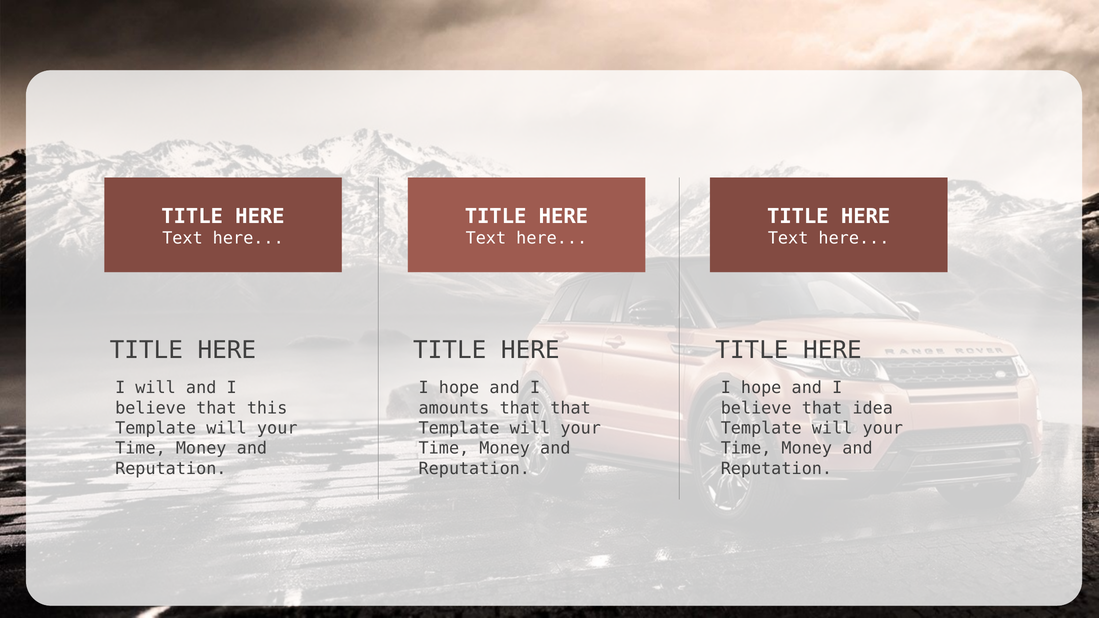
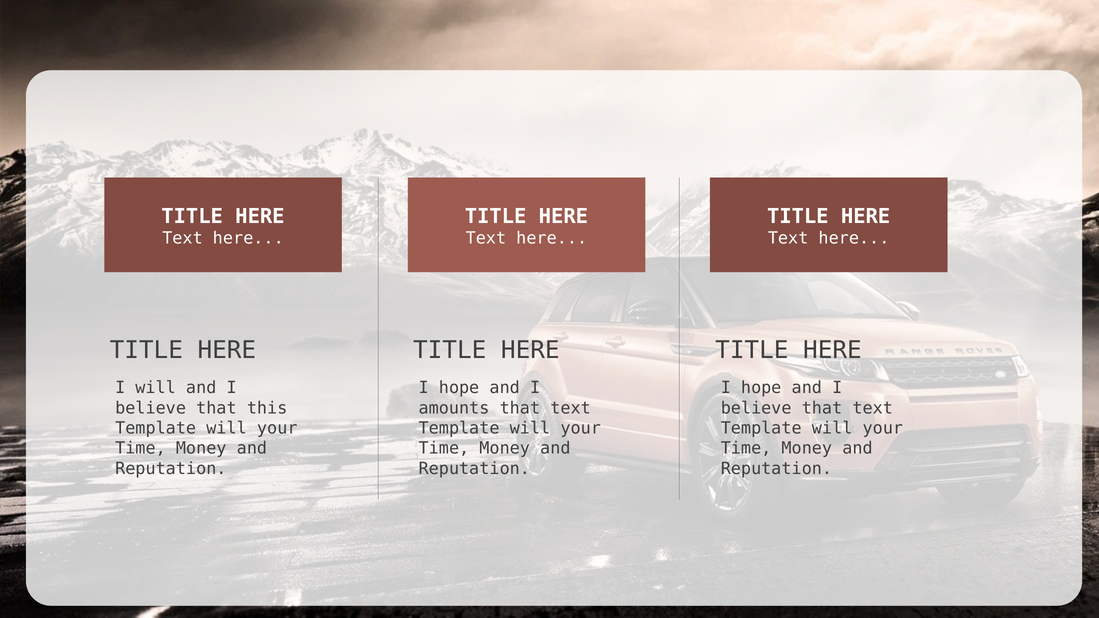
that at (571, 408): that -> text
believe that idea: idea -> text
